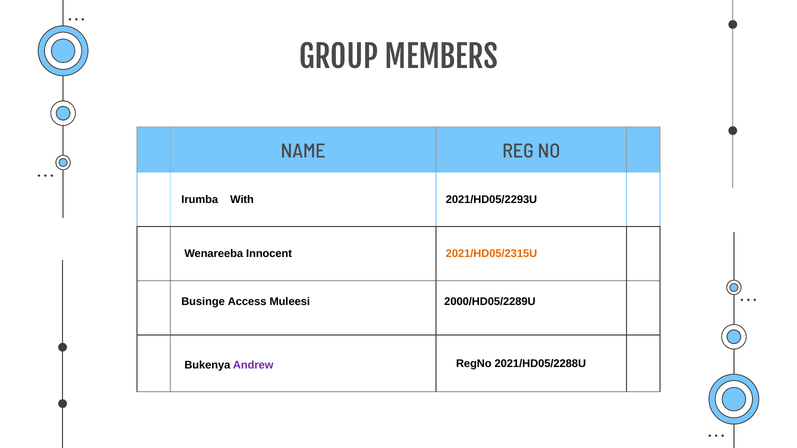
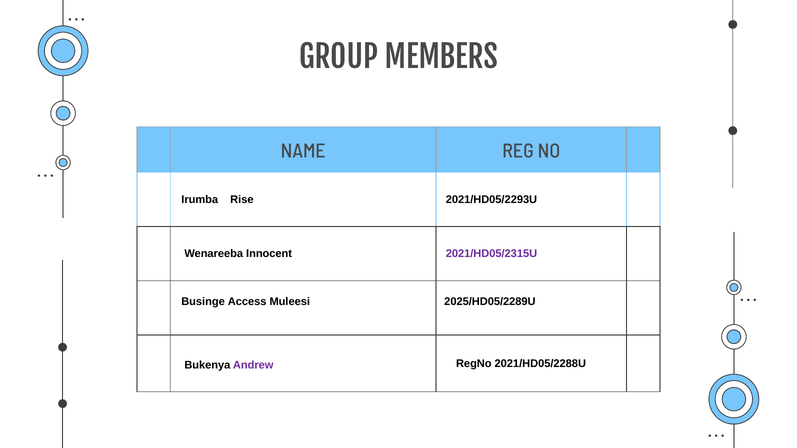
With: With -> Rise
2021/HD05/2315U colour: orange -> purple
2000/HD05/2289U: 2000/HD05/2289U -> 2025/HD05/2289U
